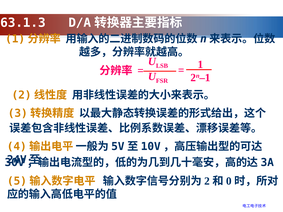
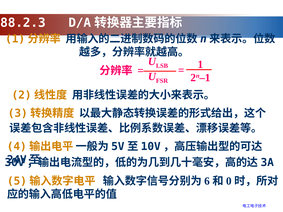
63.1.3: 63.1.3 -> 88.2.3
2: 2 -> 6
